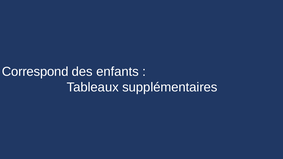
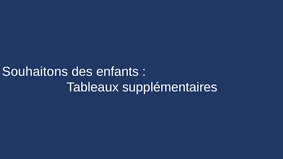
Correspond: Correspond -> Souhaitons
